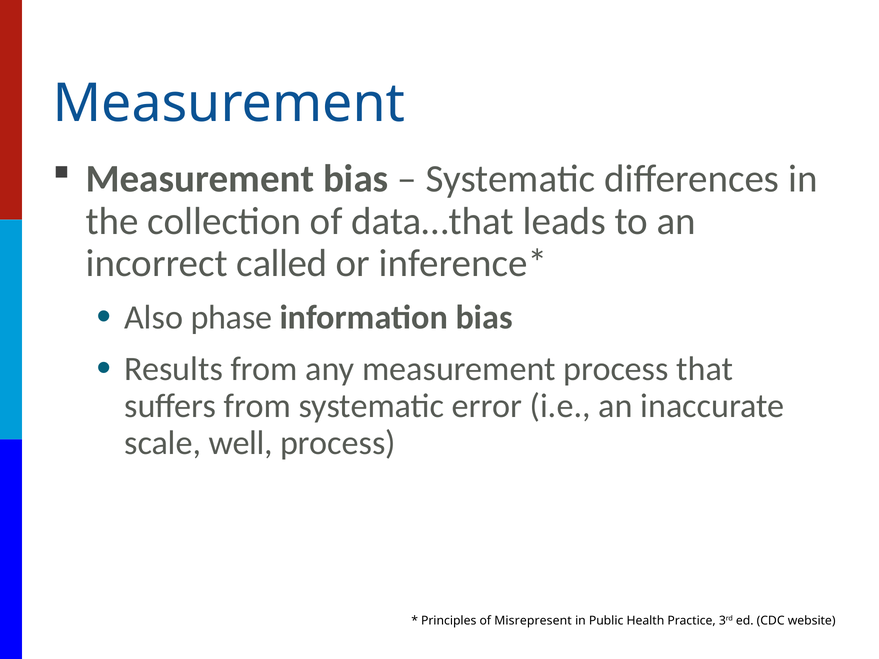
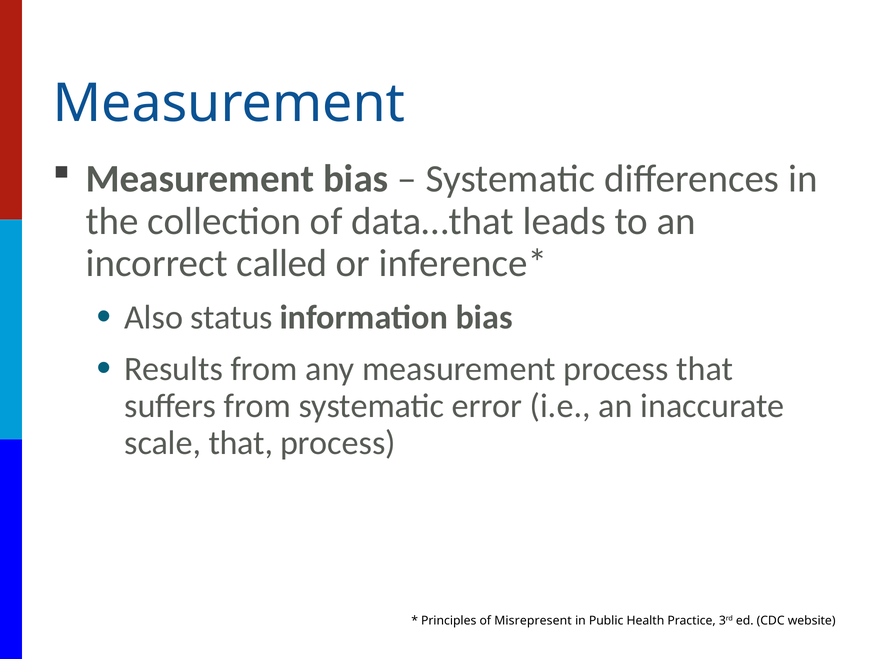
phase: phase -> status
scale well: well -> that
